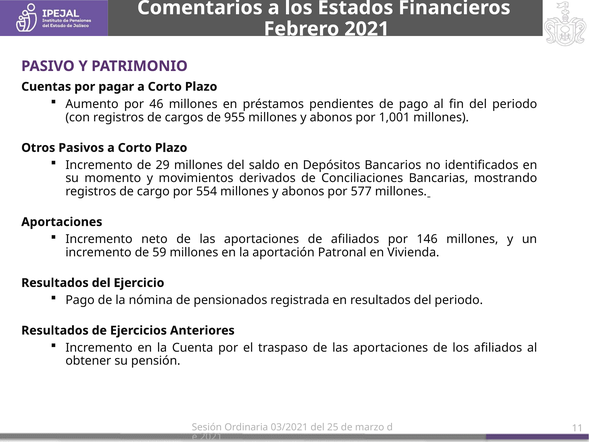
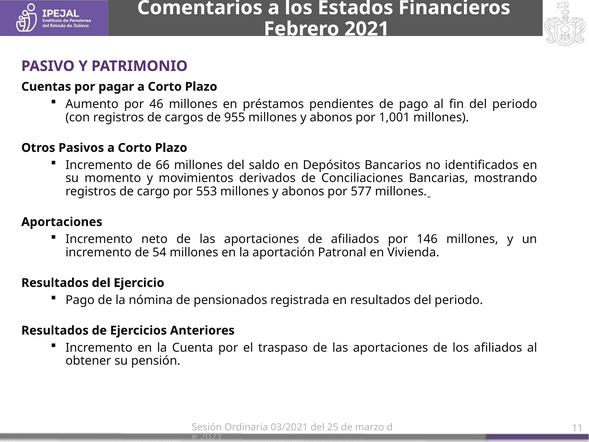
29: 29 -> 66
554: 554 -> 553
59: 59 -> 54
